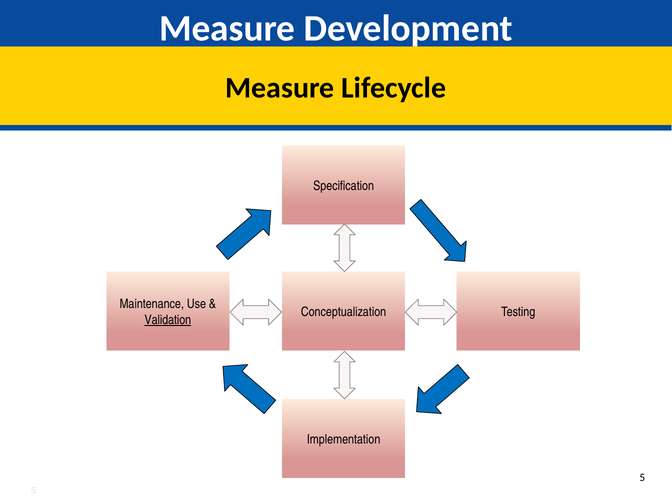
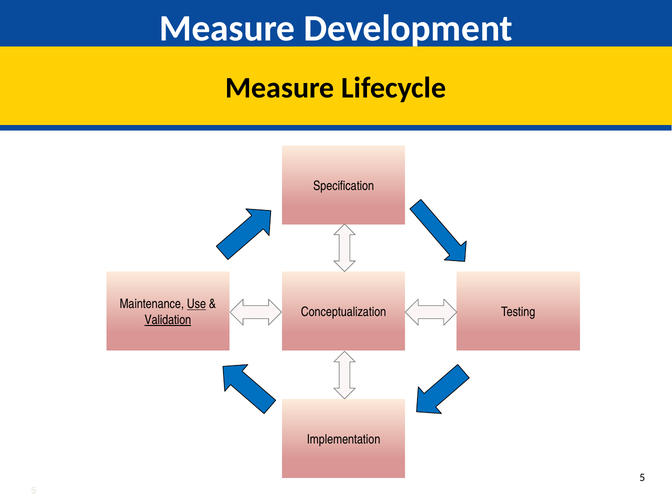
Use underline: none -> present
